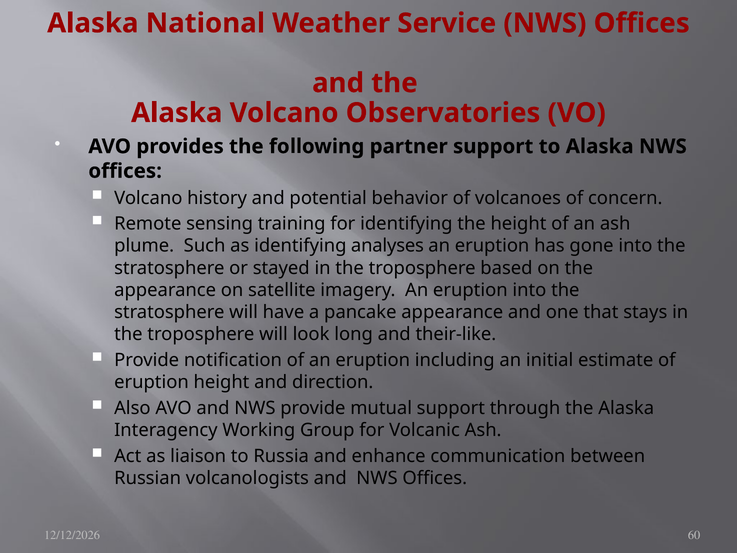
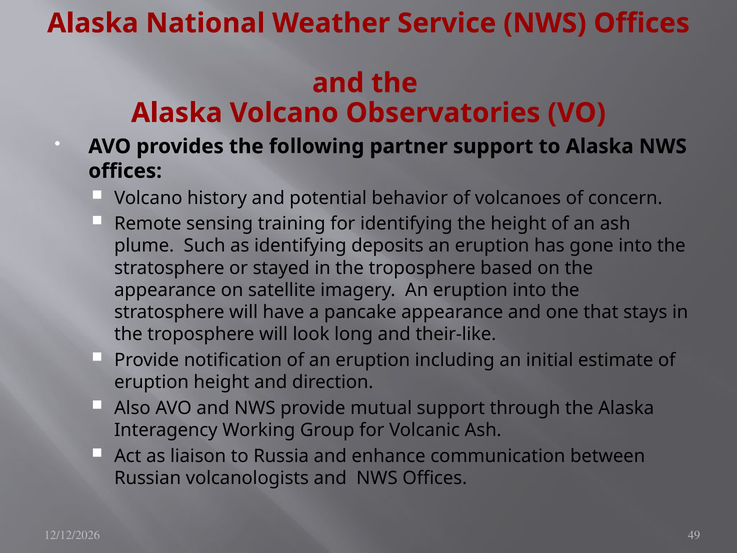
analyses: analyses -> deposits
60: 60 -> 49
